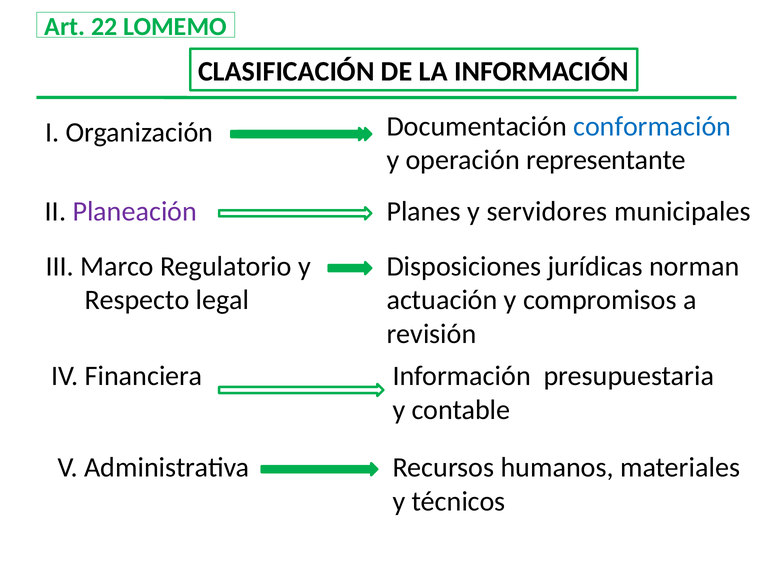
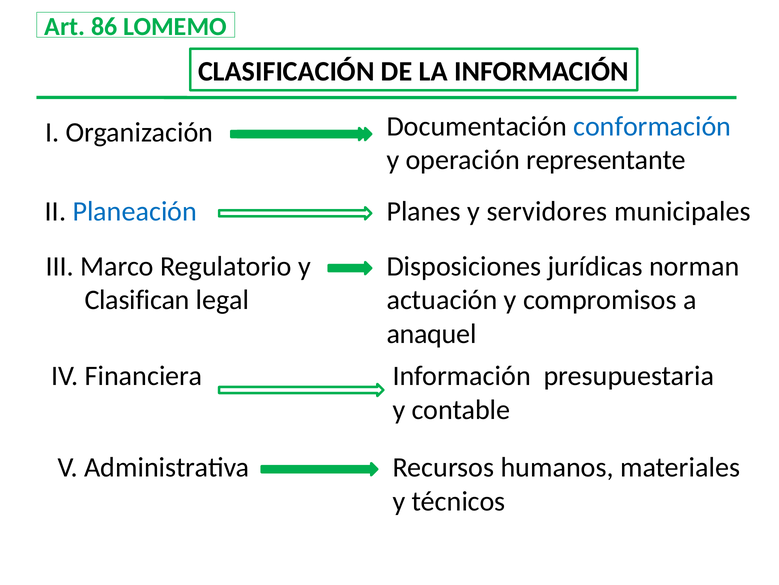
22: 22 -> 86
Planeación colour: purple -> blue
Respecto: Respecto -> Clasifican
revisión: revisión -> anaquel
